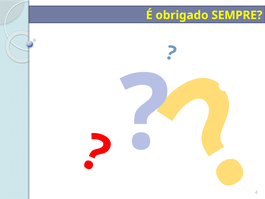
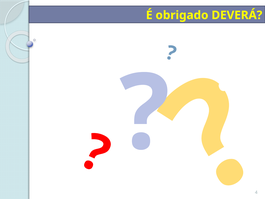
SEMPRE: SEMPRE -> DEVERÁ
